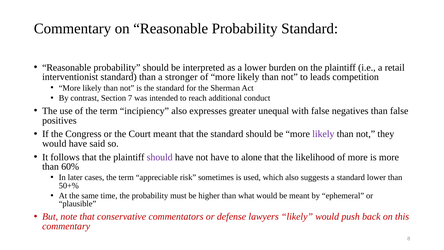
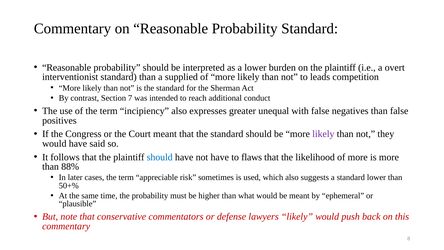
retail: retail -> overt
stronger: stronger -> supplied
should at (160, 157) colour: purple -> blue
alone: alone -> flaws
60%: 60% -> 88%
